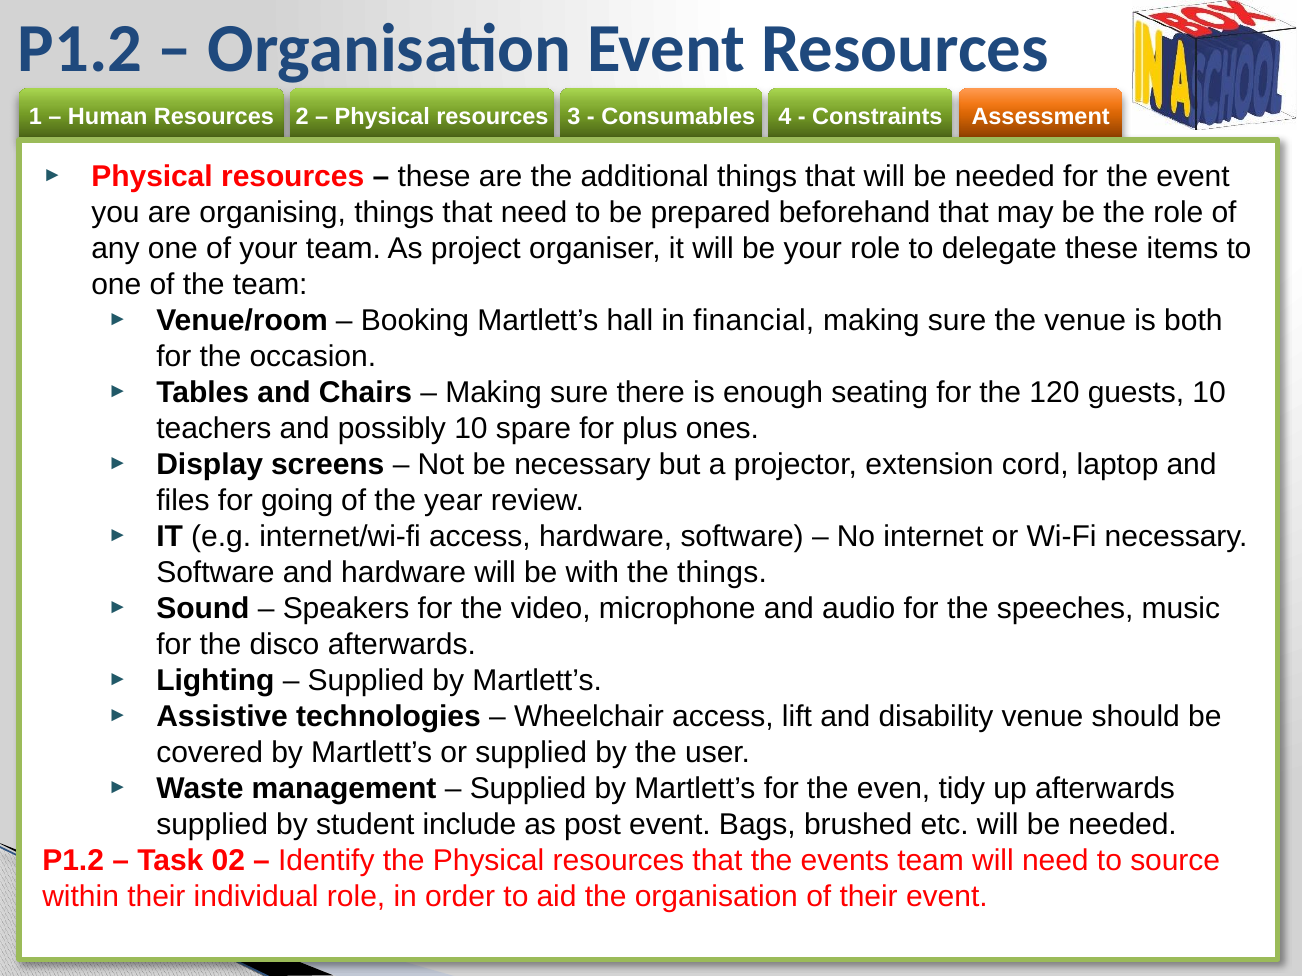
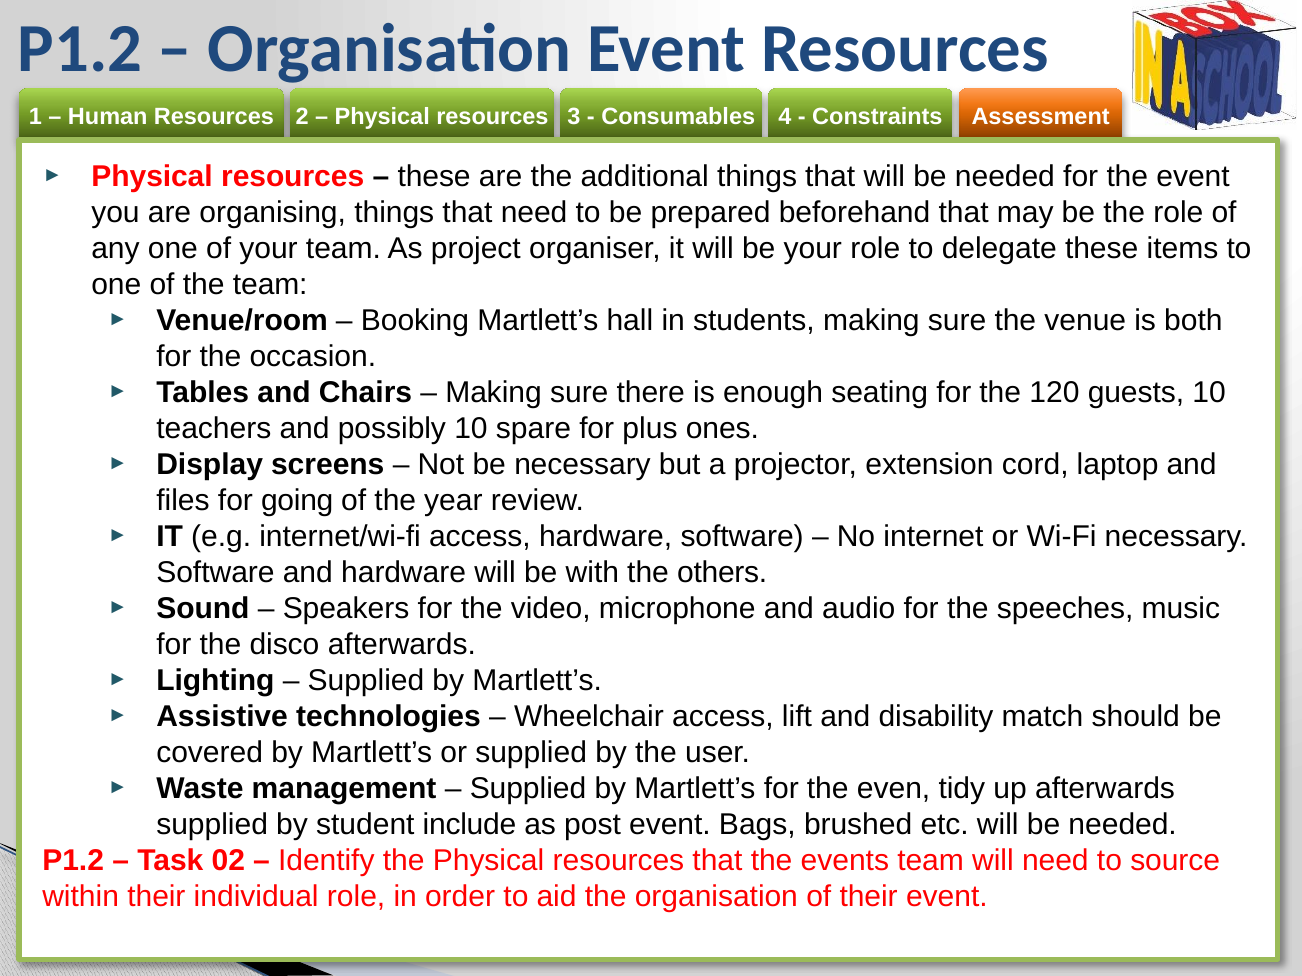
financial: financial -> students
the things: things -> others
disability venue: venue -> match
